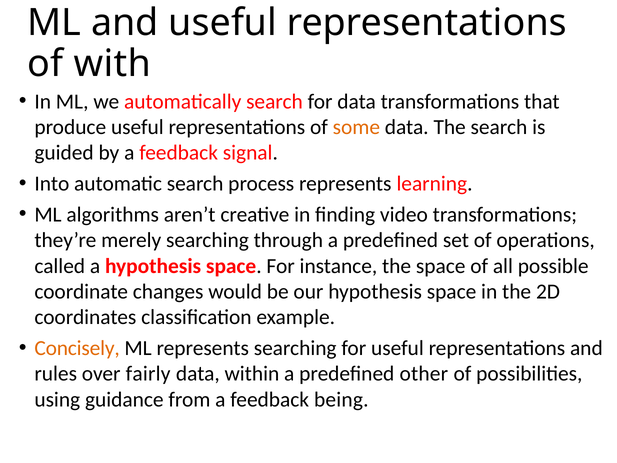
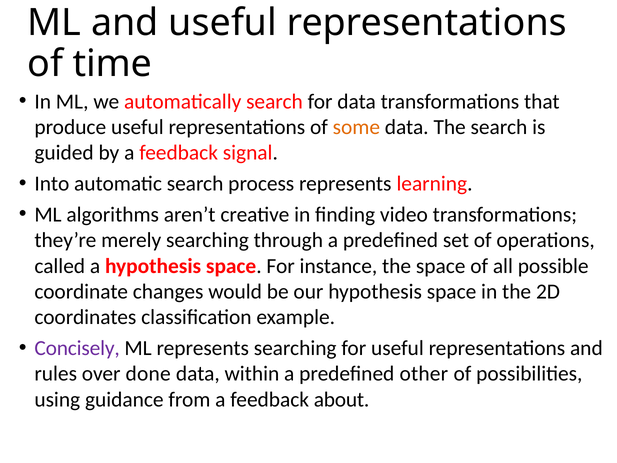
with: with -> time
Concisely colour: orange -> purple
fairly: fairly -> done
being: being -> about
